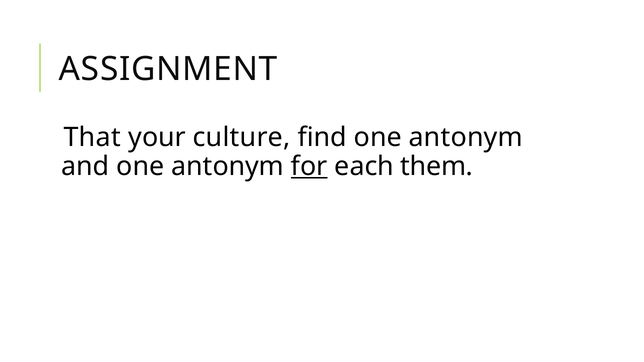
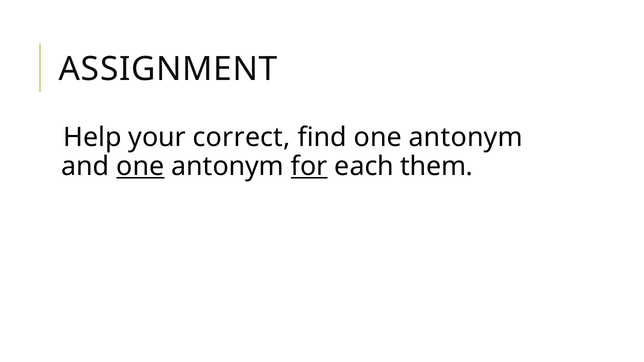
That: That -> Help
culture: culture -> correct
one at (140, 166) underline: none -> present
